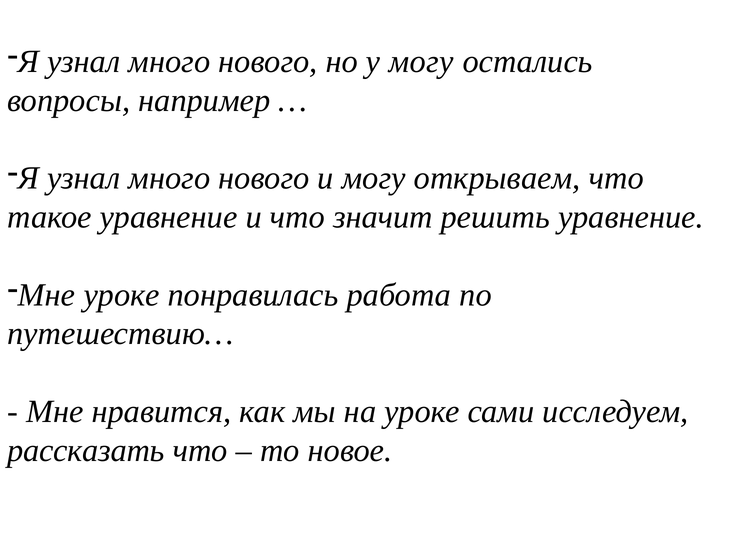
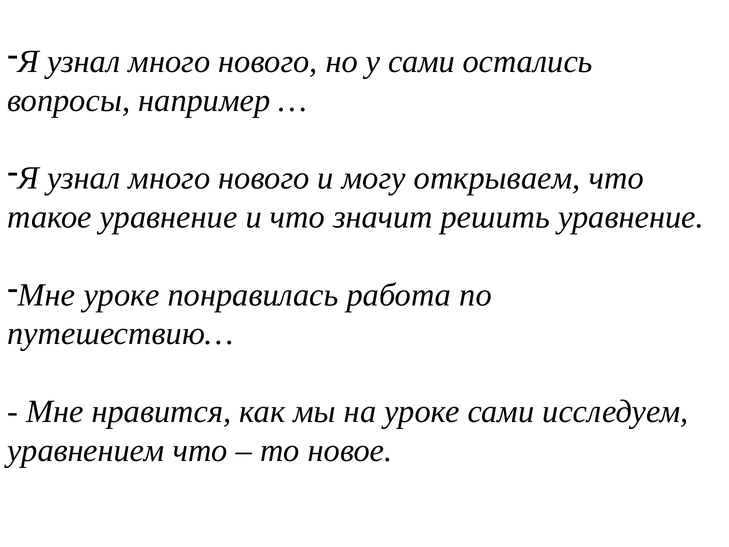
у могу: могу -> сами
рассказать: рассказать -> уравнением
